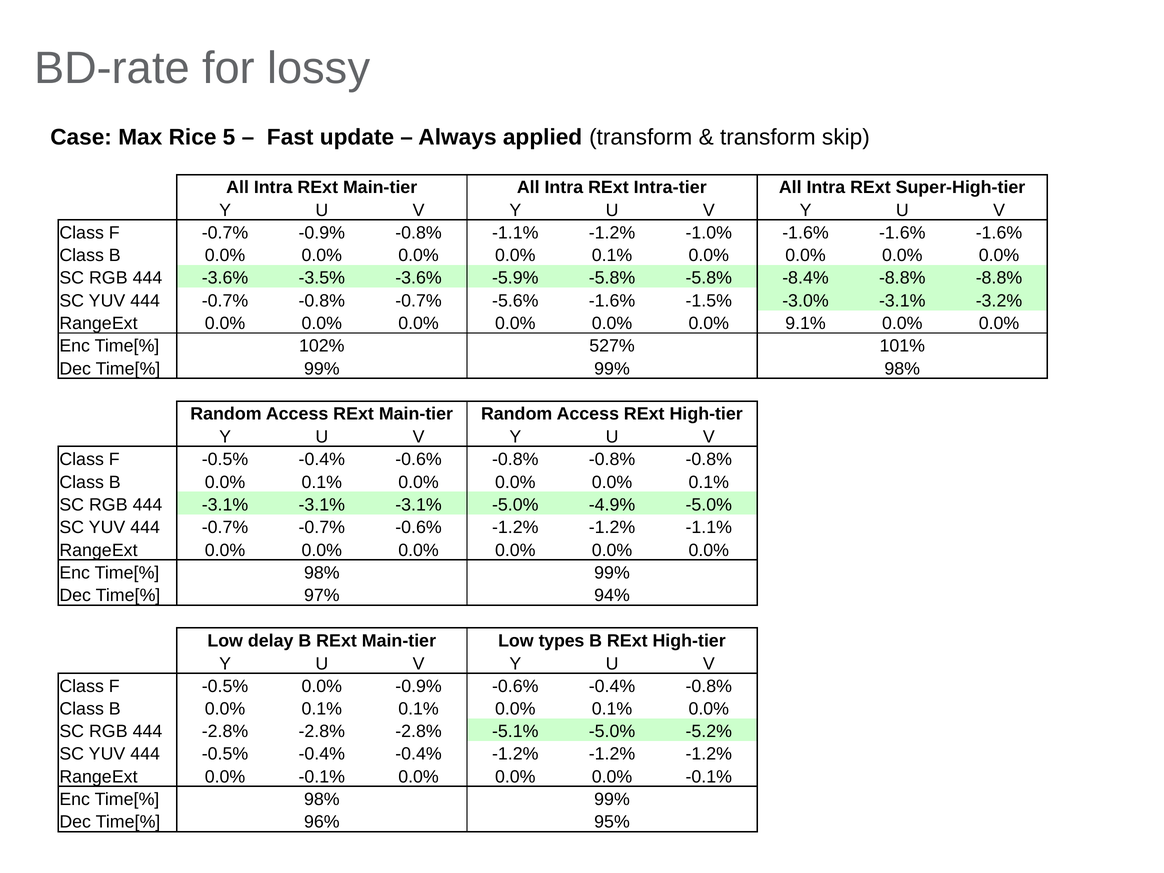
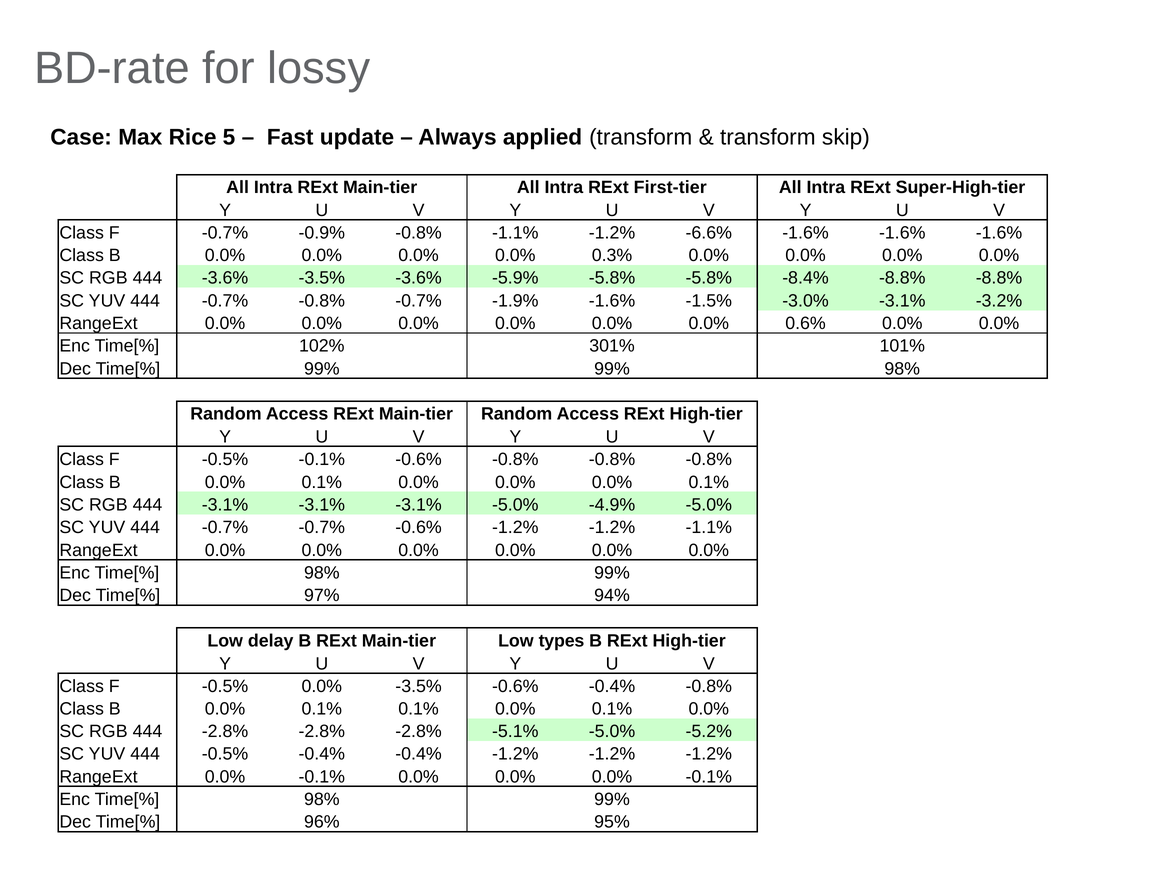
Intra-tier: Intra-tier -> First-tier
-1.0%: -1.0% -> -6.6%
0.1% at (612, 256): 0.1% -> 0.3%
-5.6%: -5.6% -> -1.9%
9.1%: 9.1% -> 0.6%
527%: 527% -> 301%
F -0.5% -0.4%: -0.4% -> -0.1%
0.0% -0.9%: -0.9% -> -3.5%
